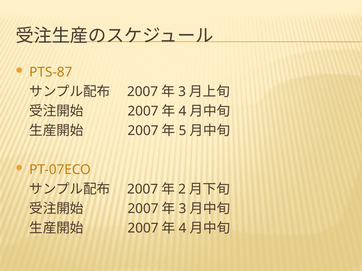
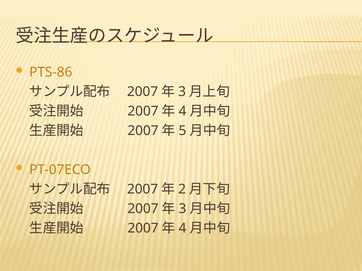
PTS-87: PTS-87 -> PTS-86
